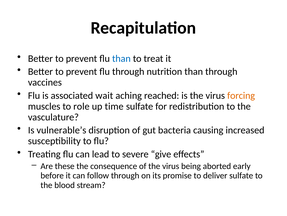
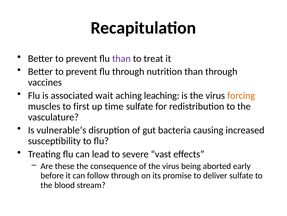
than at (121, 58) colour: blue -> purple
reached: reached -> leaching
role: role -> first
give: give -> vast
